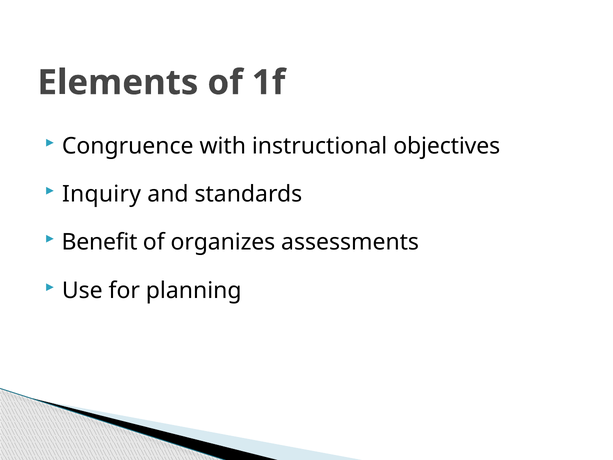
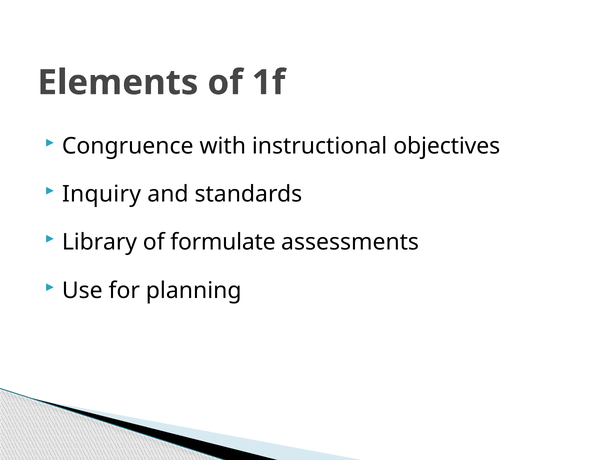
Benefit: Benefit -> Library
organizes: organizes -> formulate
